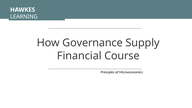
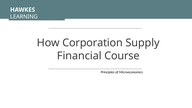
Governance: Governance -> Corporation
